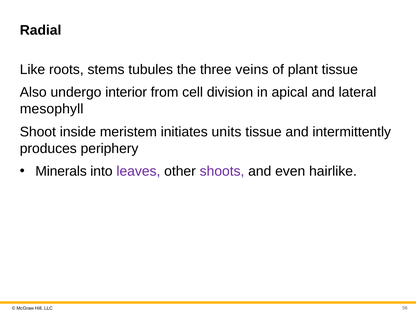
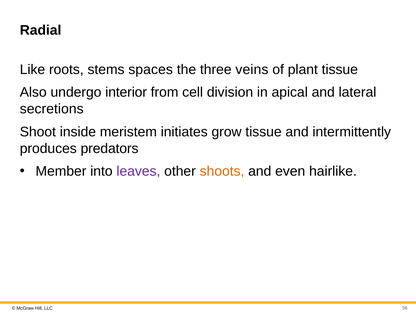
tubules: tubules -> spaces
mesophyll: mesophyll -> secretions
units: units -> grow
periphery: periphery -> predators
Minerals: Minerals -> Member
shoots colour: purple -> orange
